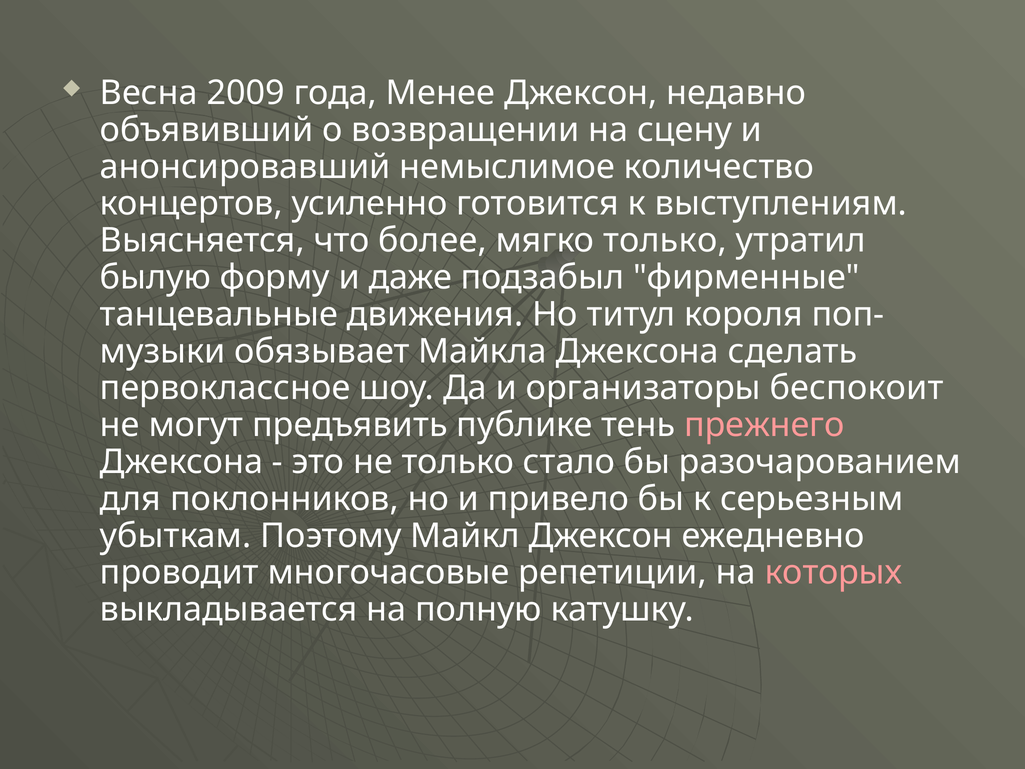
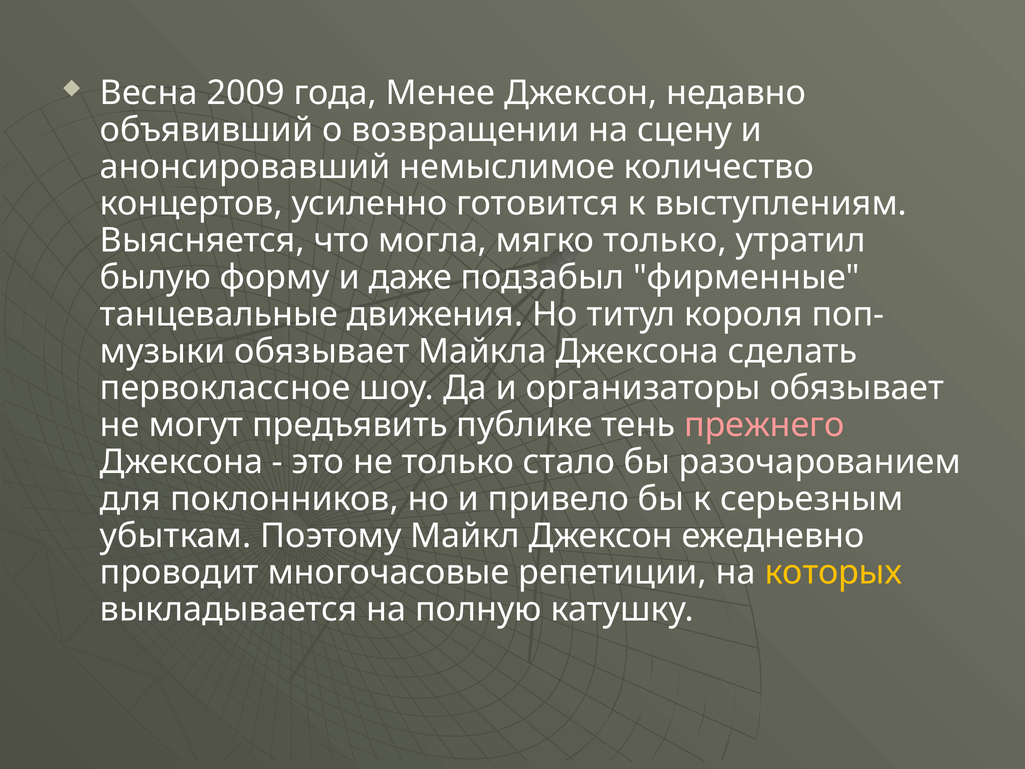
более: более -> могла
организаторы беспокоит: беспокоит -> обязывает
которых colour: pink -> yellow
